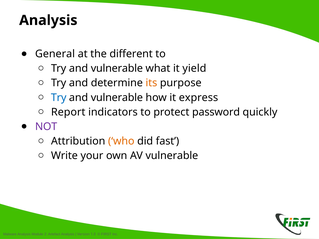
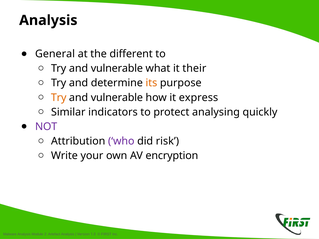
yield: yield -> their
Try at (59, 98) colour: blue -> orange
Report: Report -> Similar
password: password -> analysing
who colour: orange -> purple
fast: fast -> risk
AV vulnerable: vulnerable -> encryption
